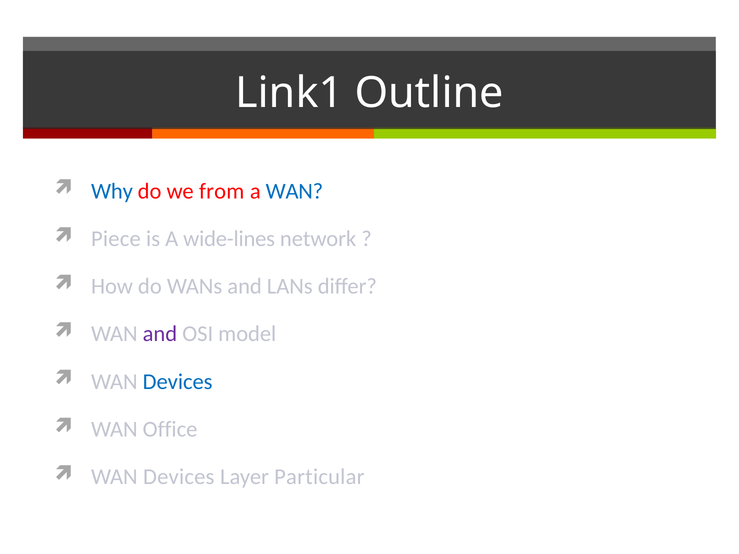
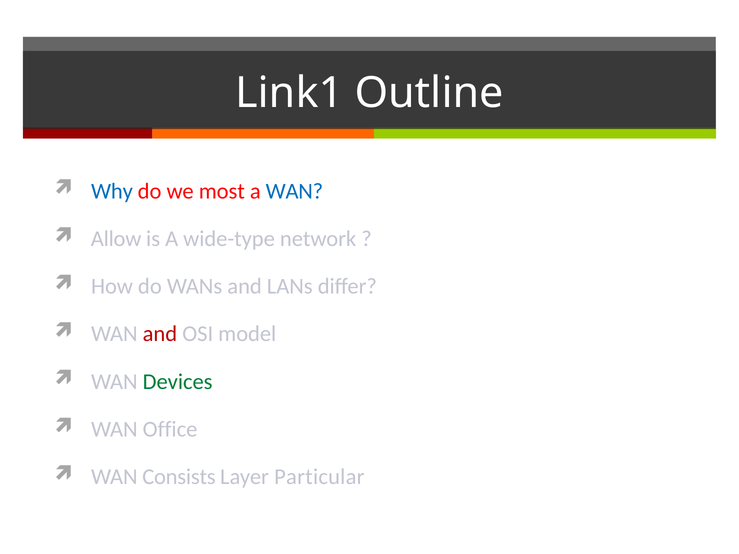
from: from -> most
Piece: Piece -> Allow
wide-lines: wide-lines -> wide-type
and at (160, 334) colour: purple -> red
Devices at (178, 382) colour: blue -> green
Devices at (179, 477): Devices -> Consists
